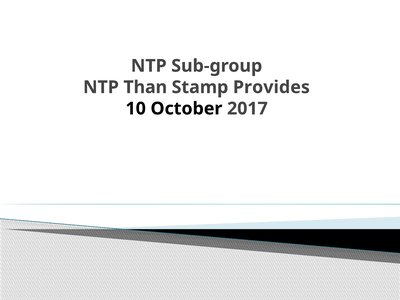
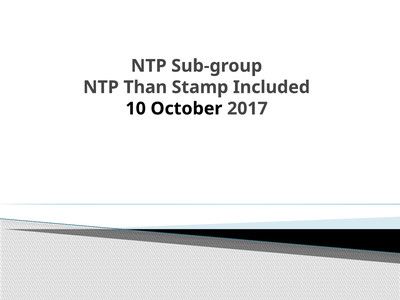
Provides: Provides -> Included
